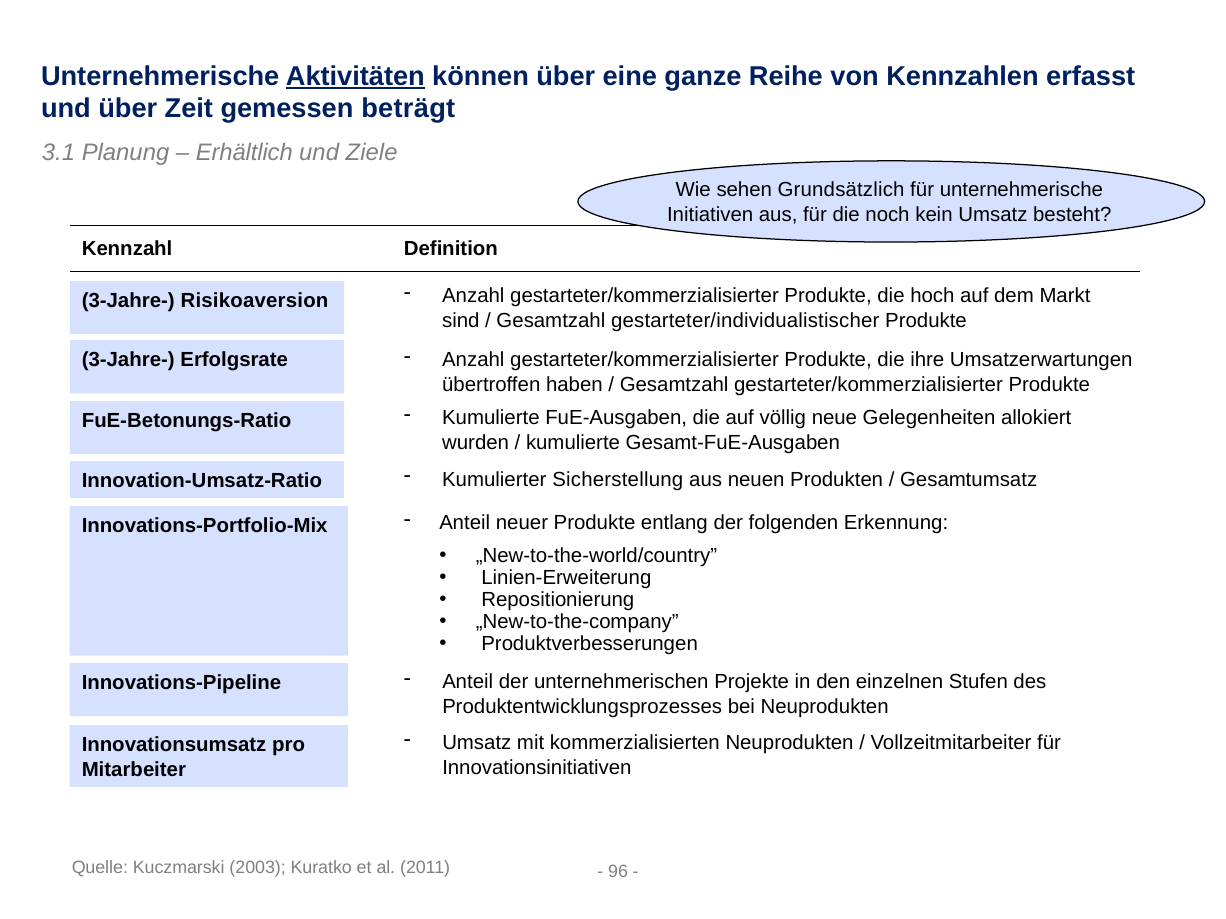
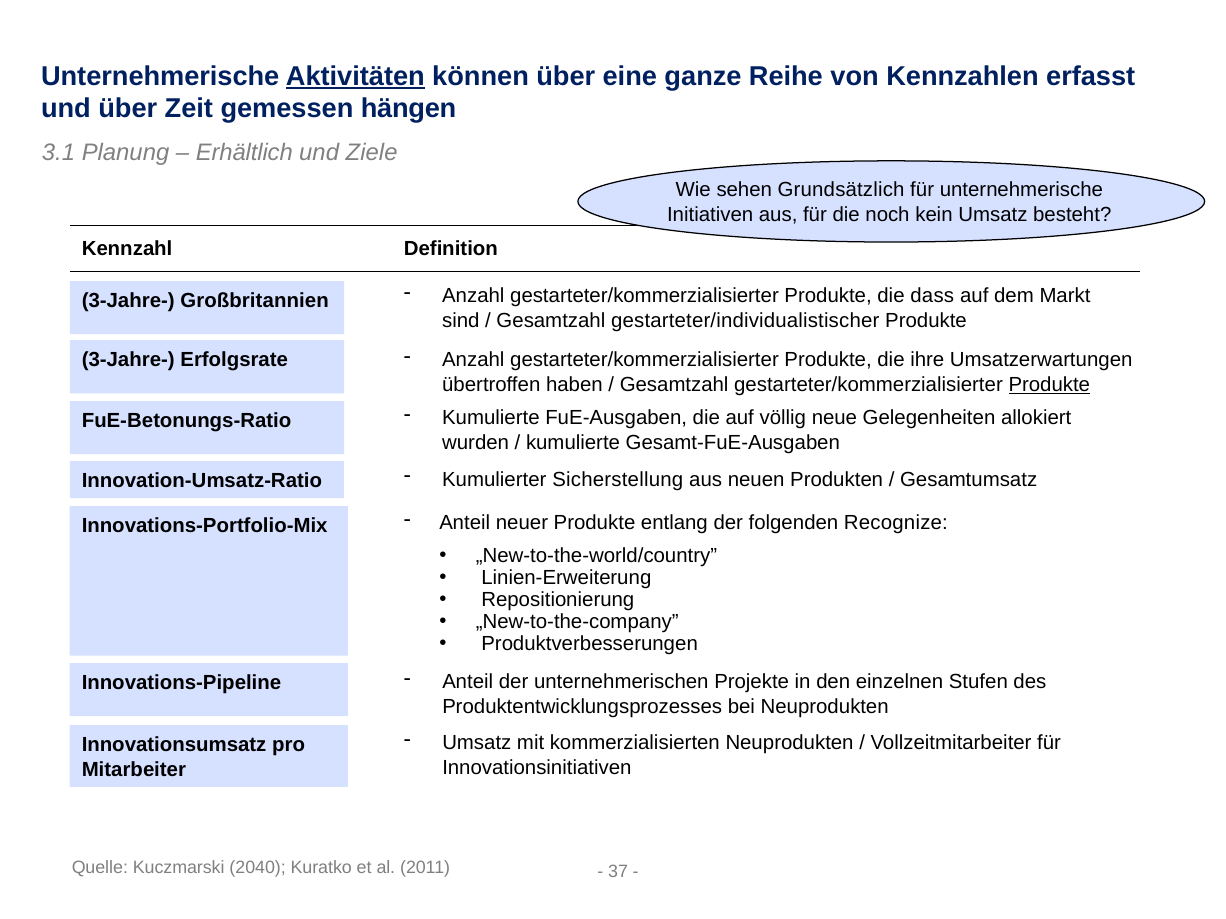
beträgt: beträgt -> hängen
hoch: hoch -> dass
Risikoaversion: Risikoaversion -> Großbritannien
Produkte at (1049, 385) underline: none -> present
Erkennung: Erkennung -> Recognize
2003: 2003 -> 2040
96: 96 -> 37
